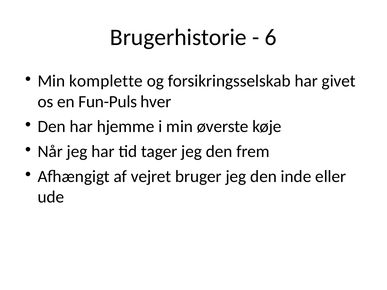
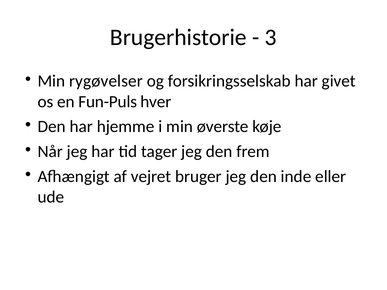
6: 6 -> 3
komplette: komplette -> rygøvelser
